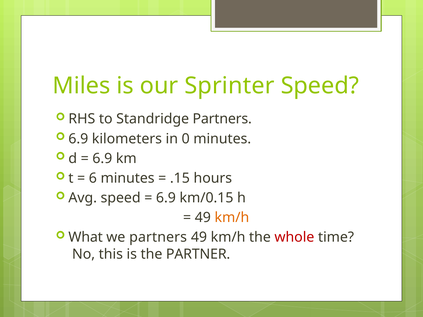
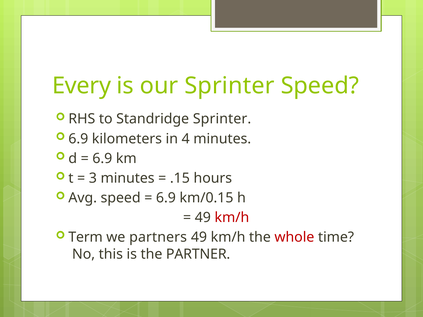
Miles: Miles -> Every
Standridge Partners: Partners -> Sprinter
0: 0 -> 4
6: 6 -> 3
km/h at (232, 218) colour: orange -> red
What: What -> Term
